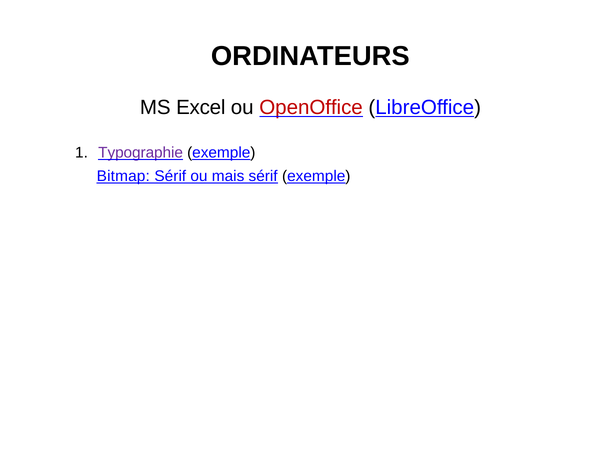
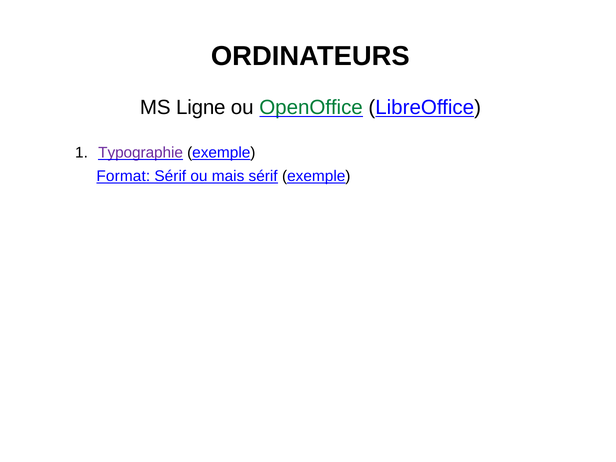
Excel: Excel -> Ligne
OpenOffice colour: red -> green
Bitmap: Bitmap -> Format
